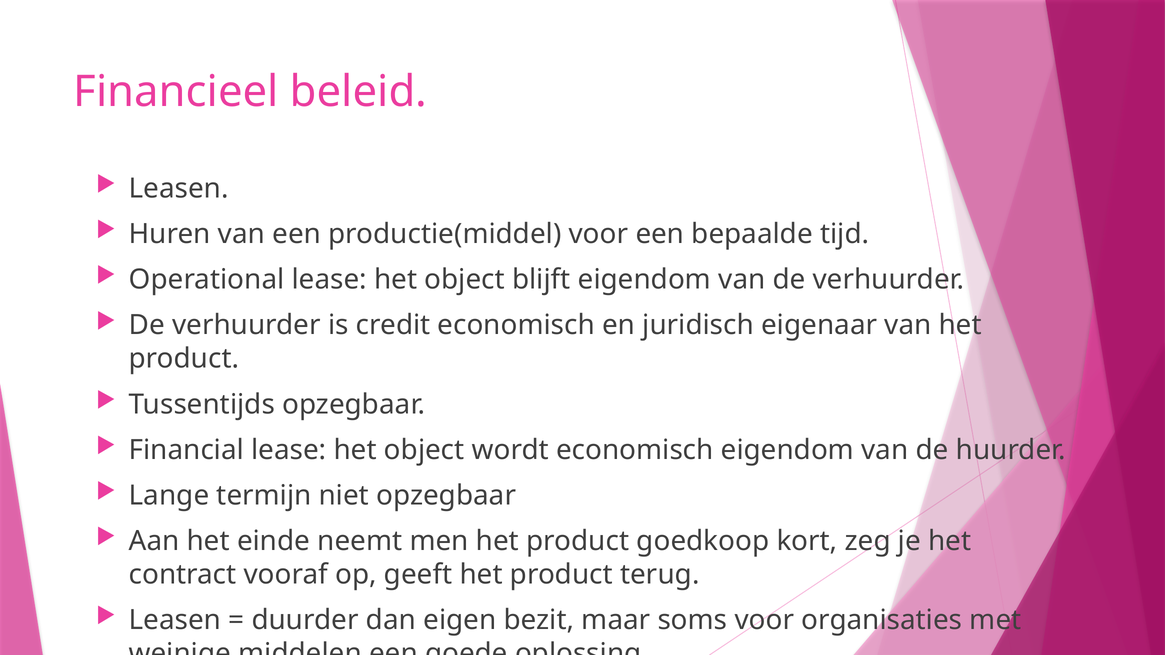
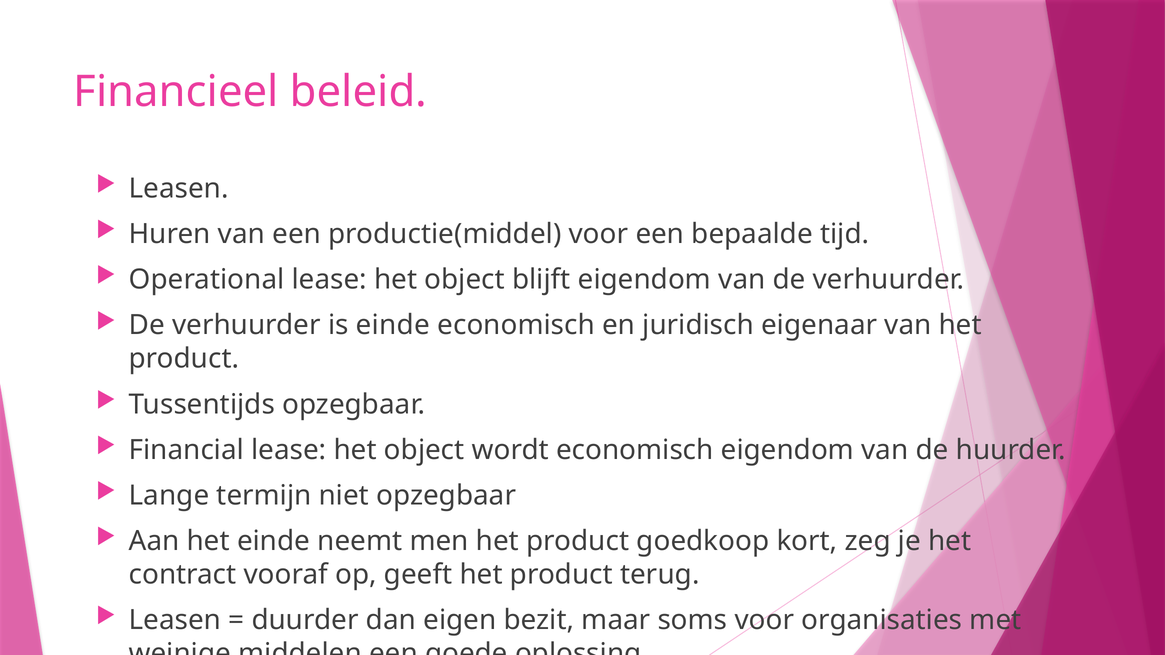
is credit: credit -> einde
